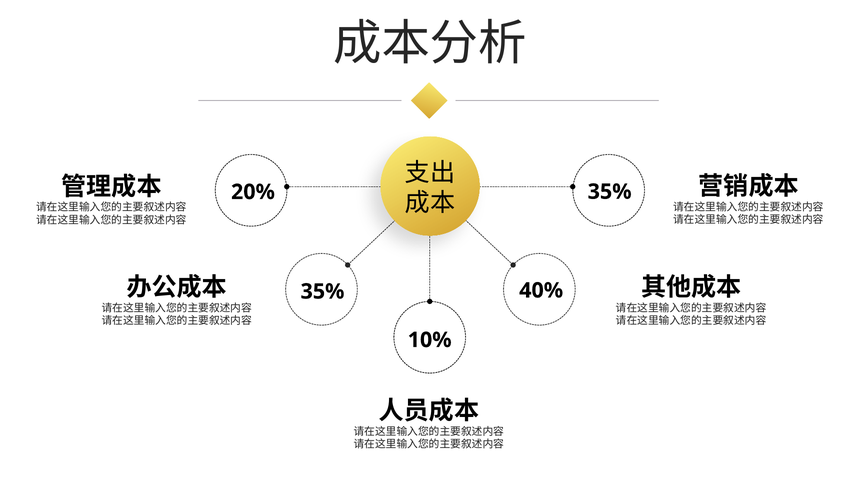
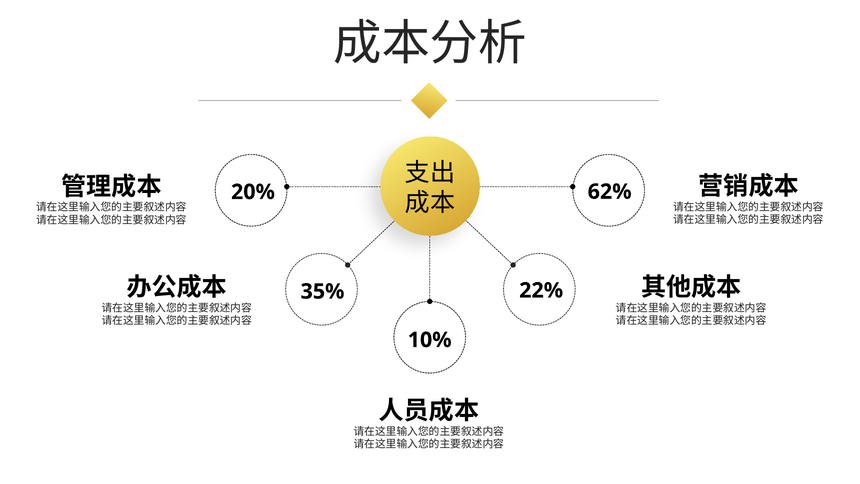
20% 35%: 35% -> 62%
40%: 40% -> 22%
